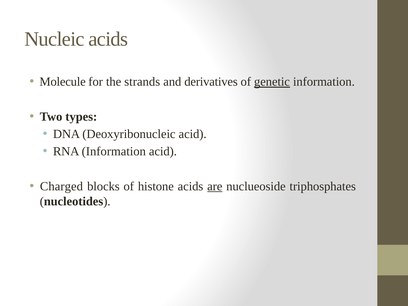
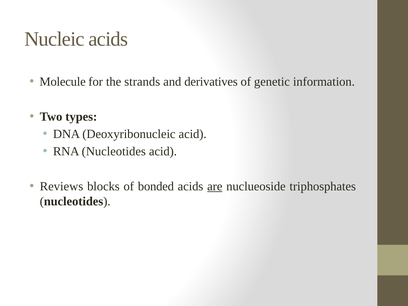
genetic underline: present -> none
RNA Information: Information -> Nucleotides
Charged: Charged -> Reviews
histone: histone -> bonded
